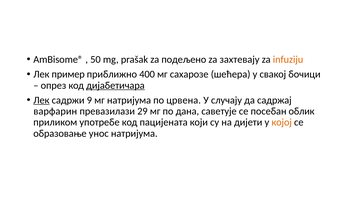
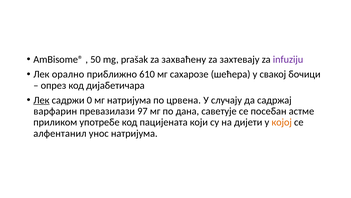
подељено: подељено -> захваћену
infuziju colour: orange -> purple
пример: пример -> орално
400: 400 -> 610
дијабетичара underline: present -> none
9: 9 -> 0
29: 29 -> 97
облик: облик -> aстмe
образовање: образовање -> алфентанил
